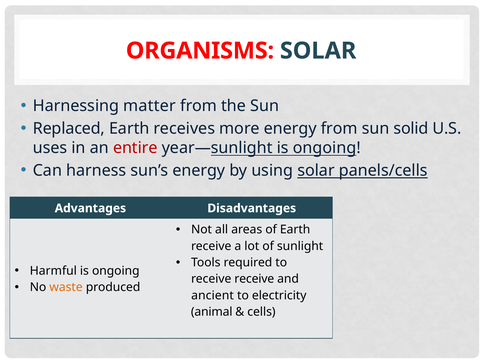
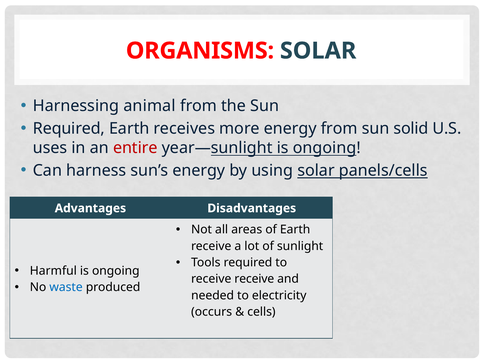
matter: matter -> animal
Replaced at (69, 129): Replaced -> Required
waste colour: orange -> blue
ancient: ancient -> needed
animal: animal -> occurs
